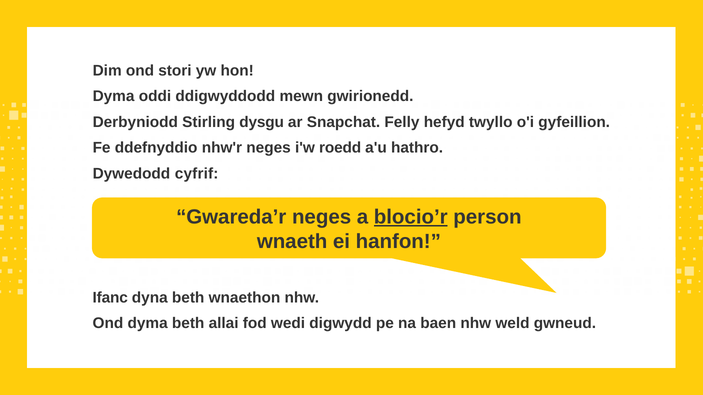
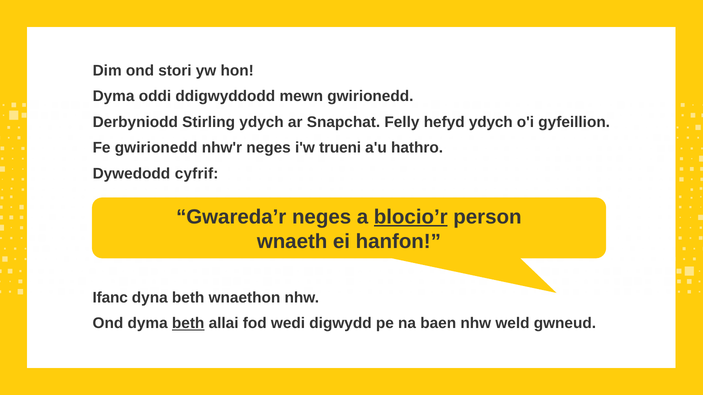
Stirling dysgu: dysgu -> ydych
hefyd twyllo: twyllo -> ydych
Fe ddefnyddio: ddefnyddio -> gwirionedd
roedd: roedd -> trueni
beth at (188, 324) underline: none -> present
